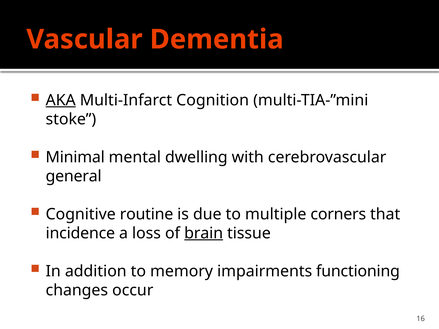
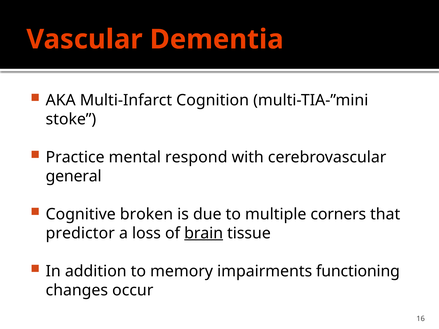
AKA underline: present -> none
Minimal: Minimal -> Practice
dwelling: dwelling -> respond
routine: routine -> broken
incidence: incidence -> predictor
